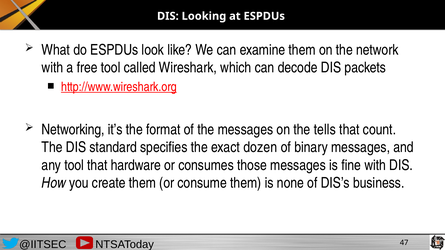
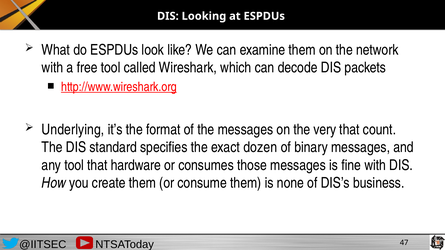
Networking: Networking -> Underlying
tells: tells -> very
